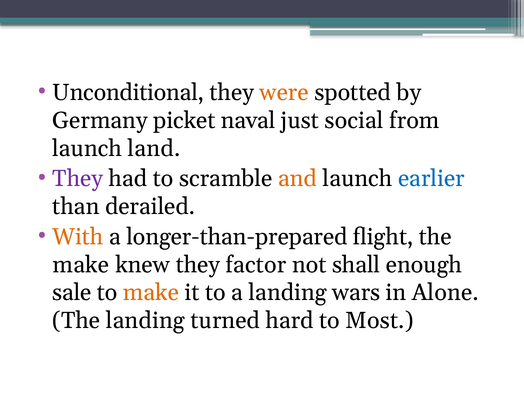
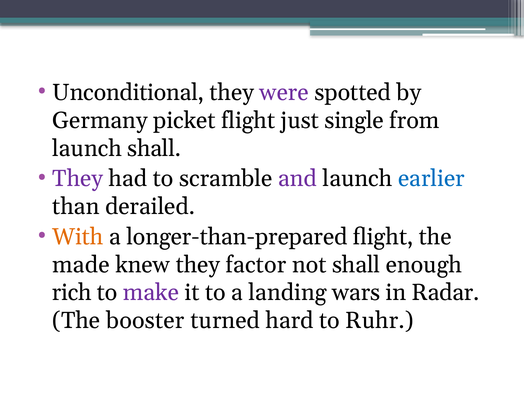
were colour: orange -> purple
picket naval: naval -> flight
social: social -> single
launch land: land -> shall
and colour: orange -> purple
make at (81, 265): make -> made
sale: sale -> rich
make at (151, 293) colour: orange -> purple
Alone: Alone -> Radar
The landing: landing -> booster
Most: Most -> Ruhr
